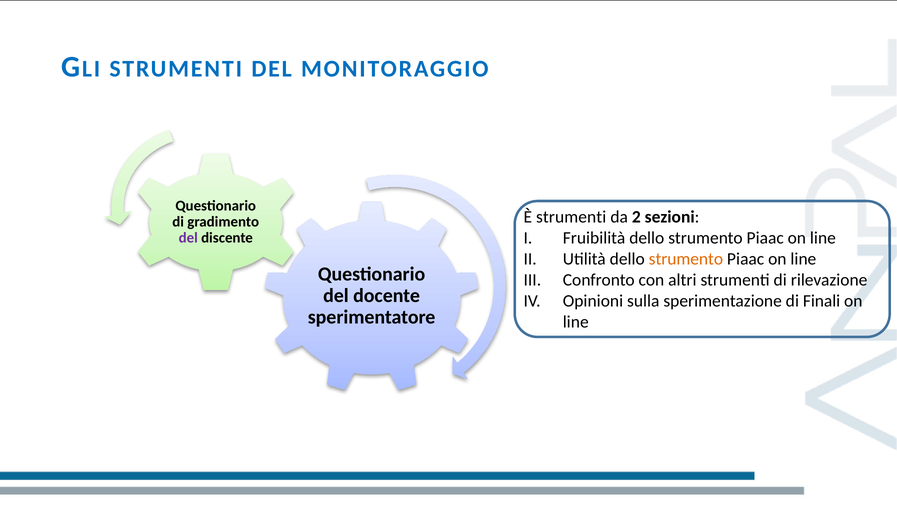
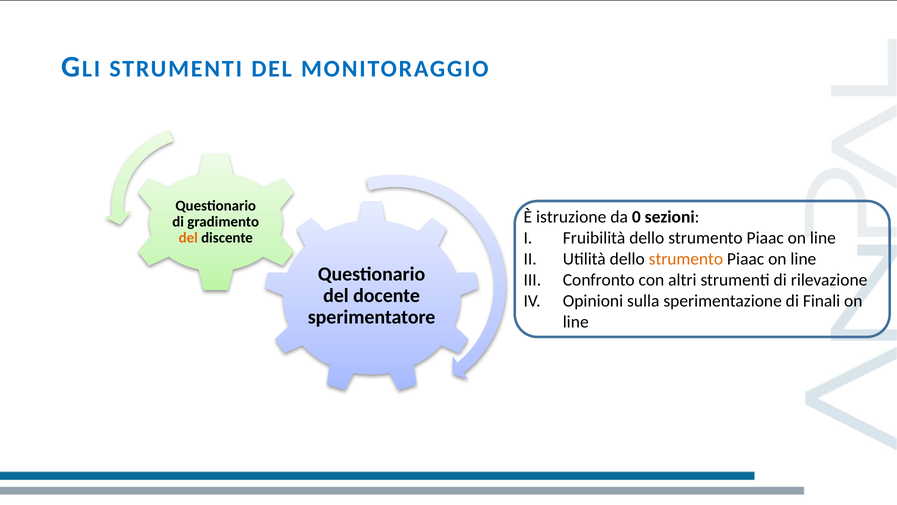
È strumenti: strumenti -> istruzione
2: 2 -> 0
del at (188, 238) colour: purple -> orange
